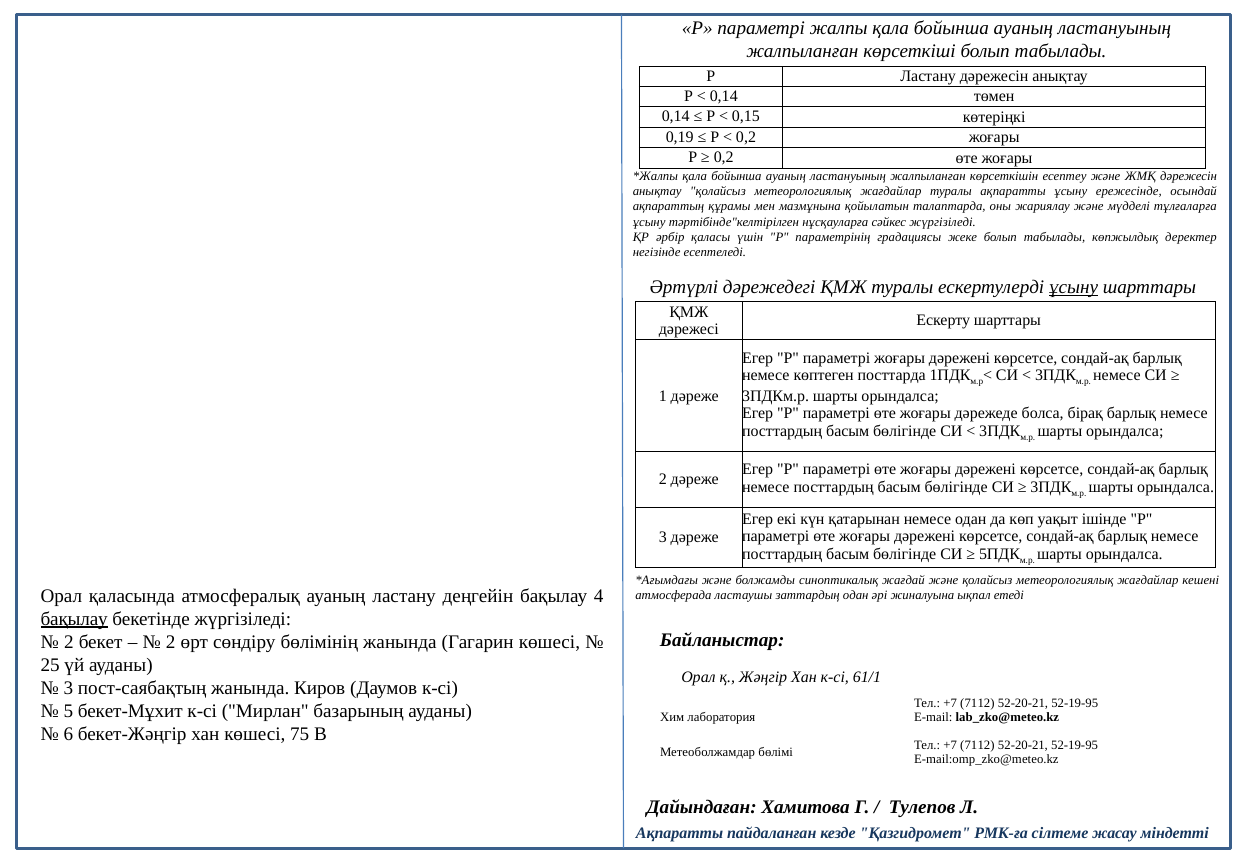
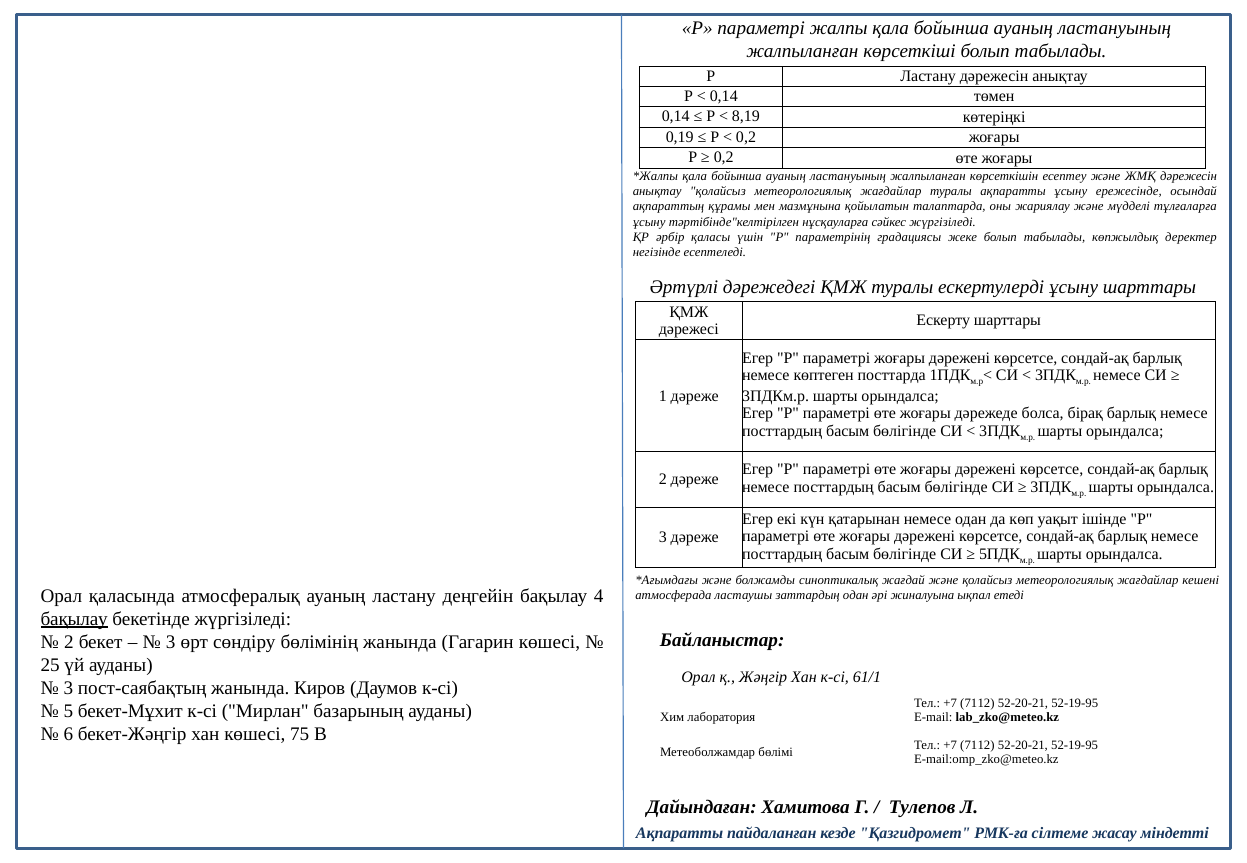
0,15: 0,15 -> 8,19
ұсыну at (1074, 287) underline: present -> none
2 at (171, 642): 2 -> 3
